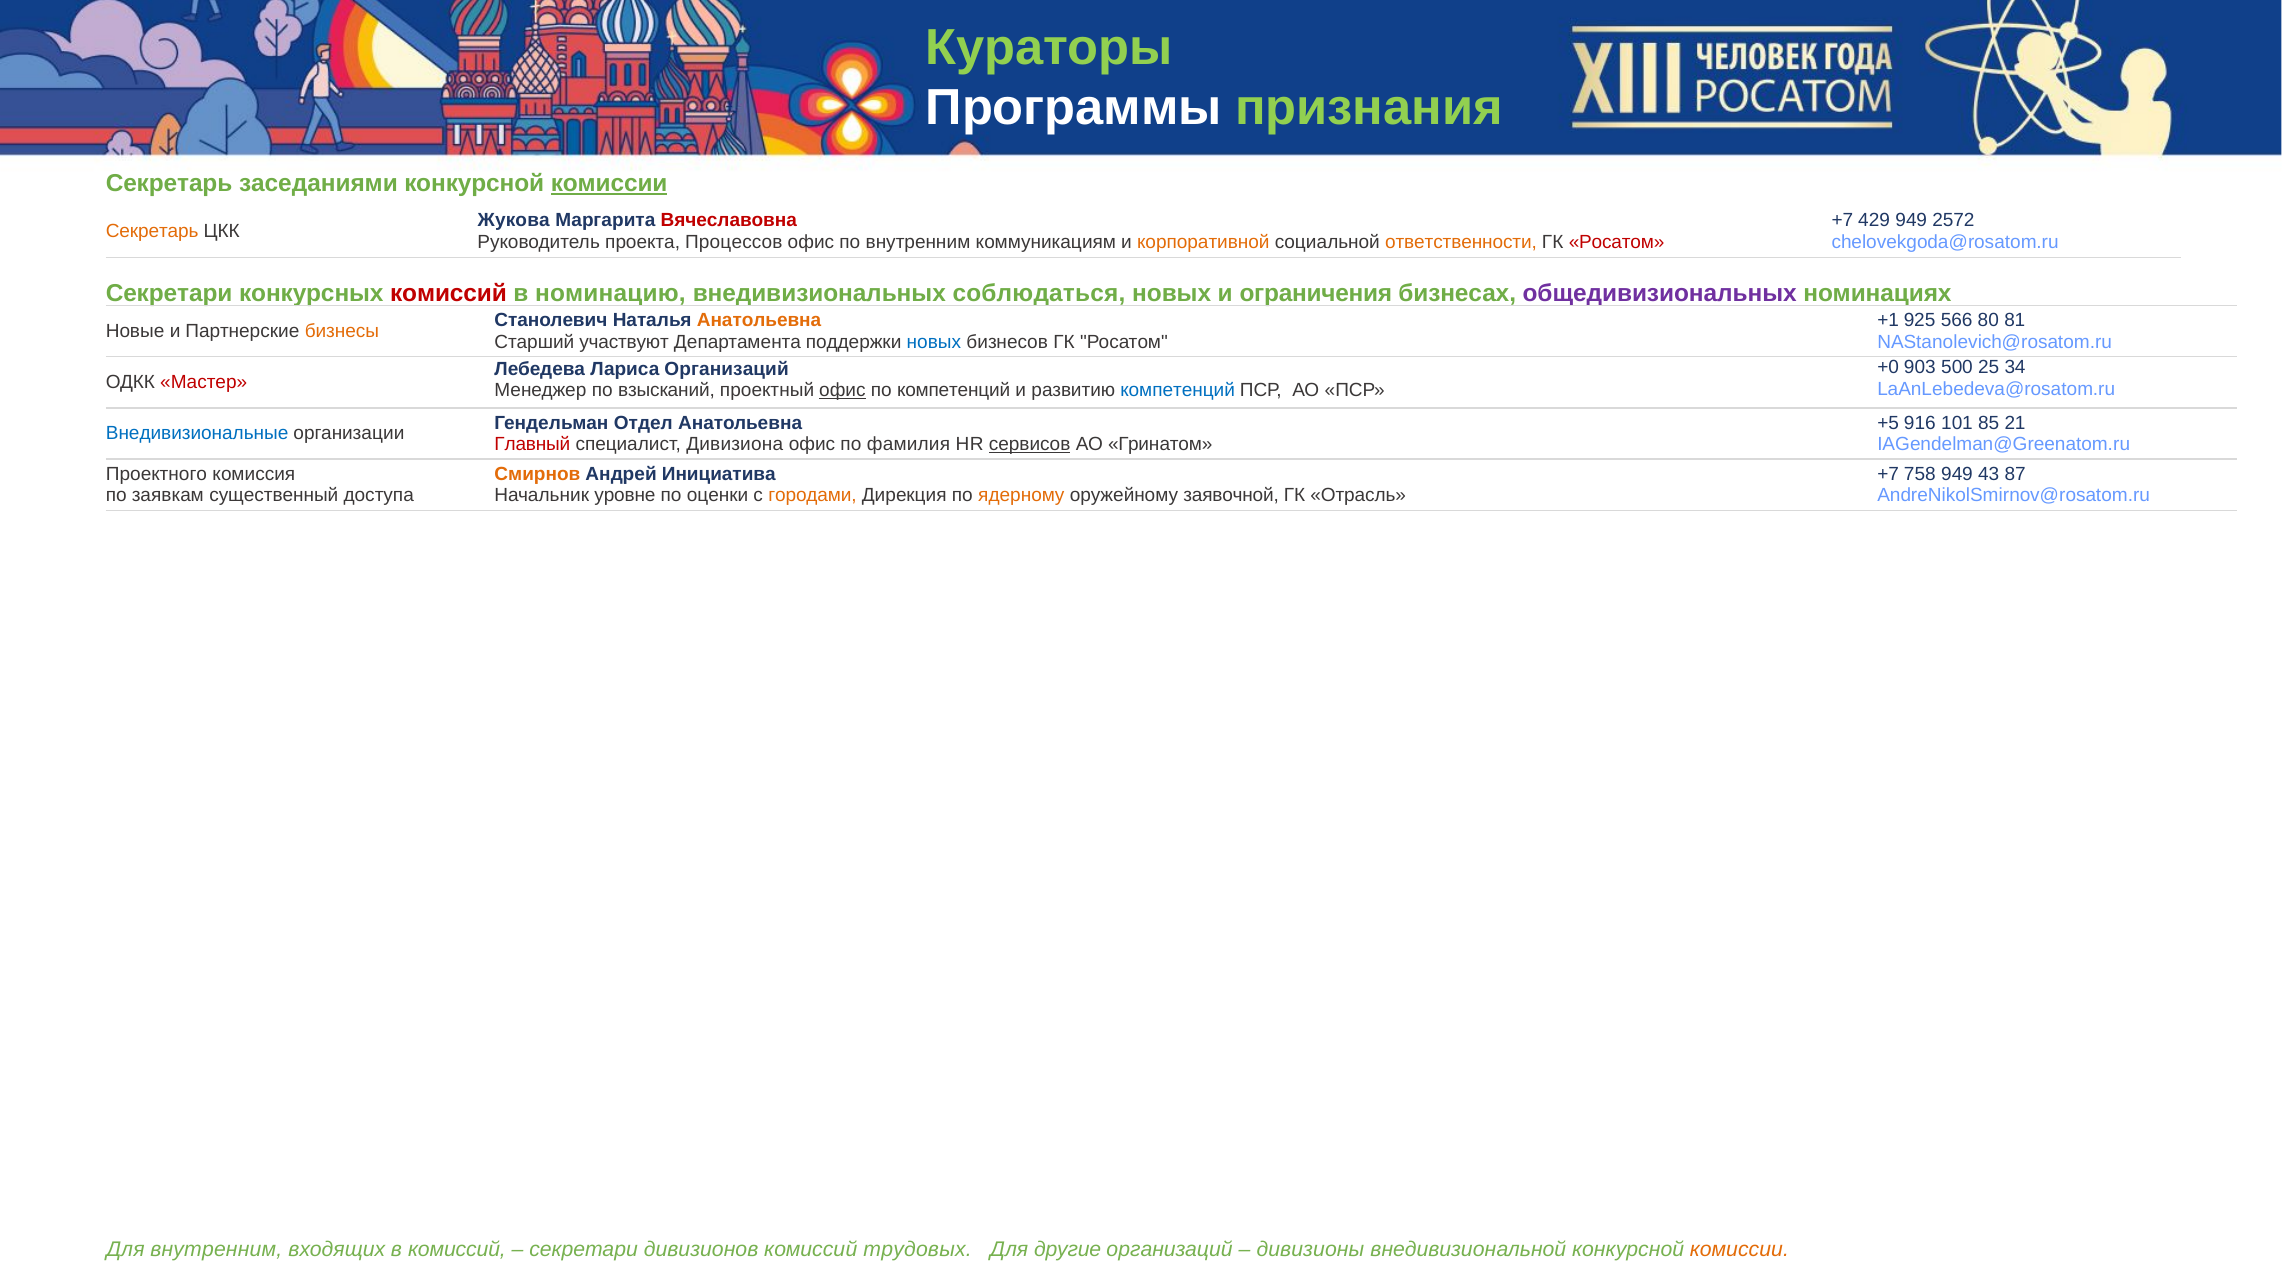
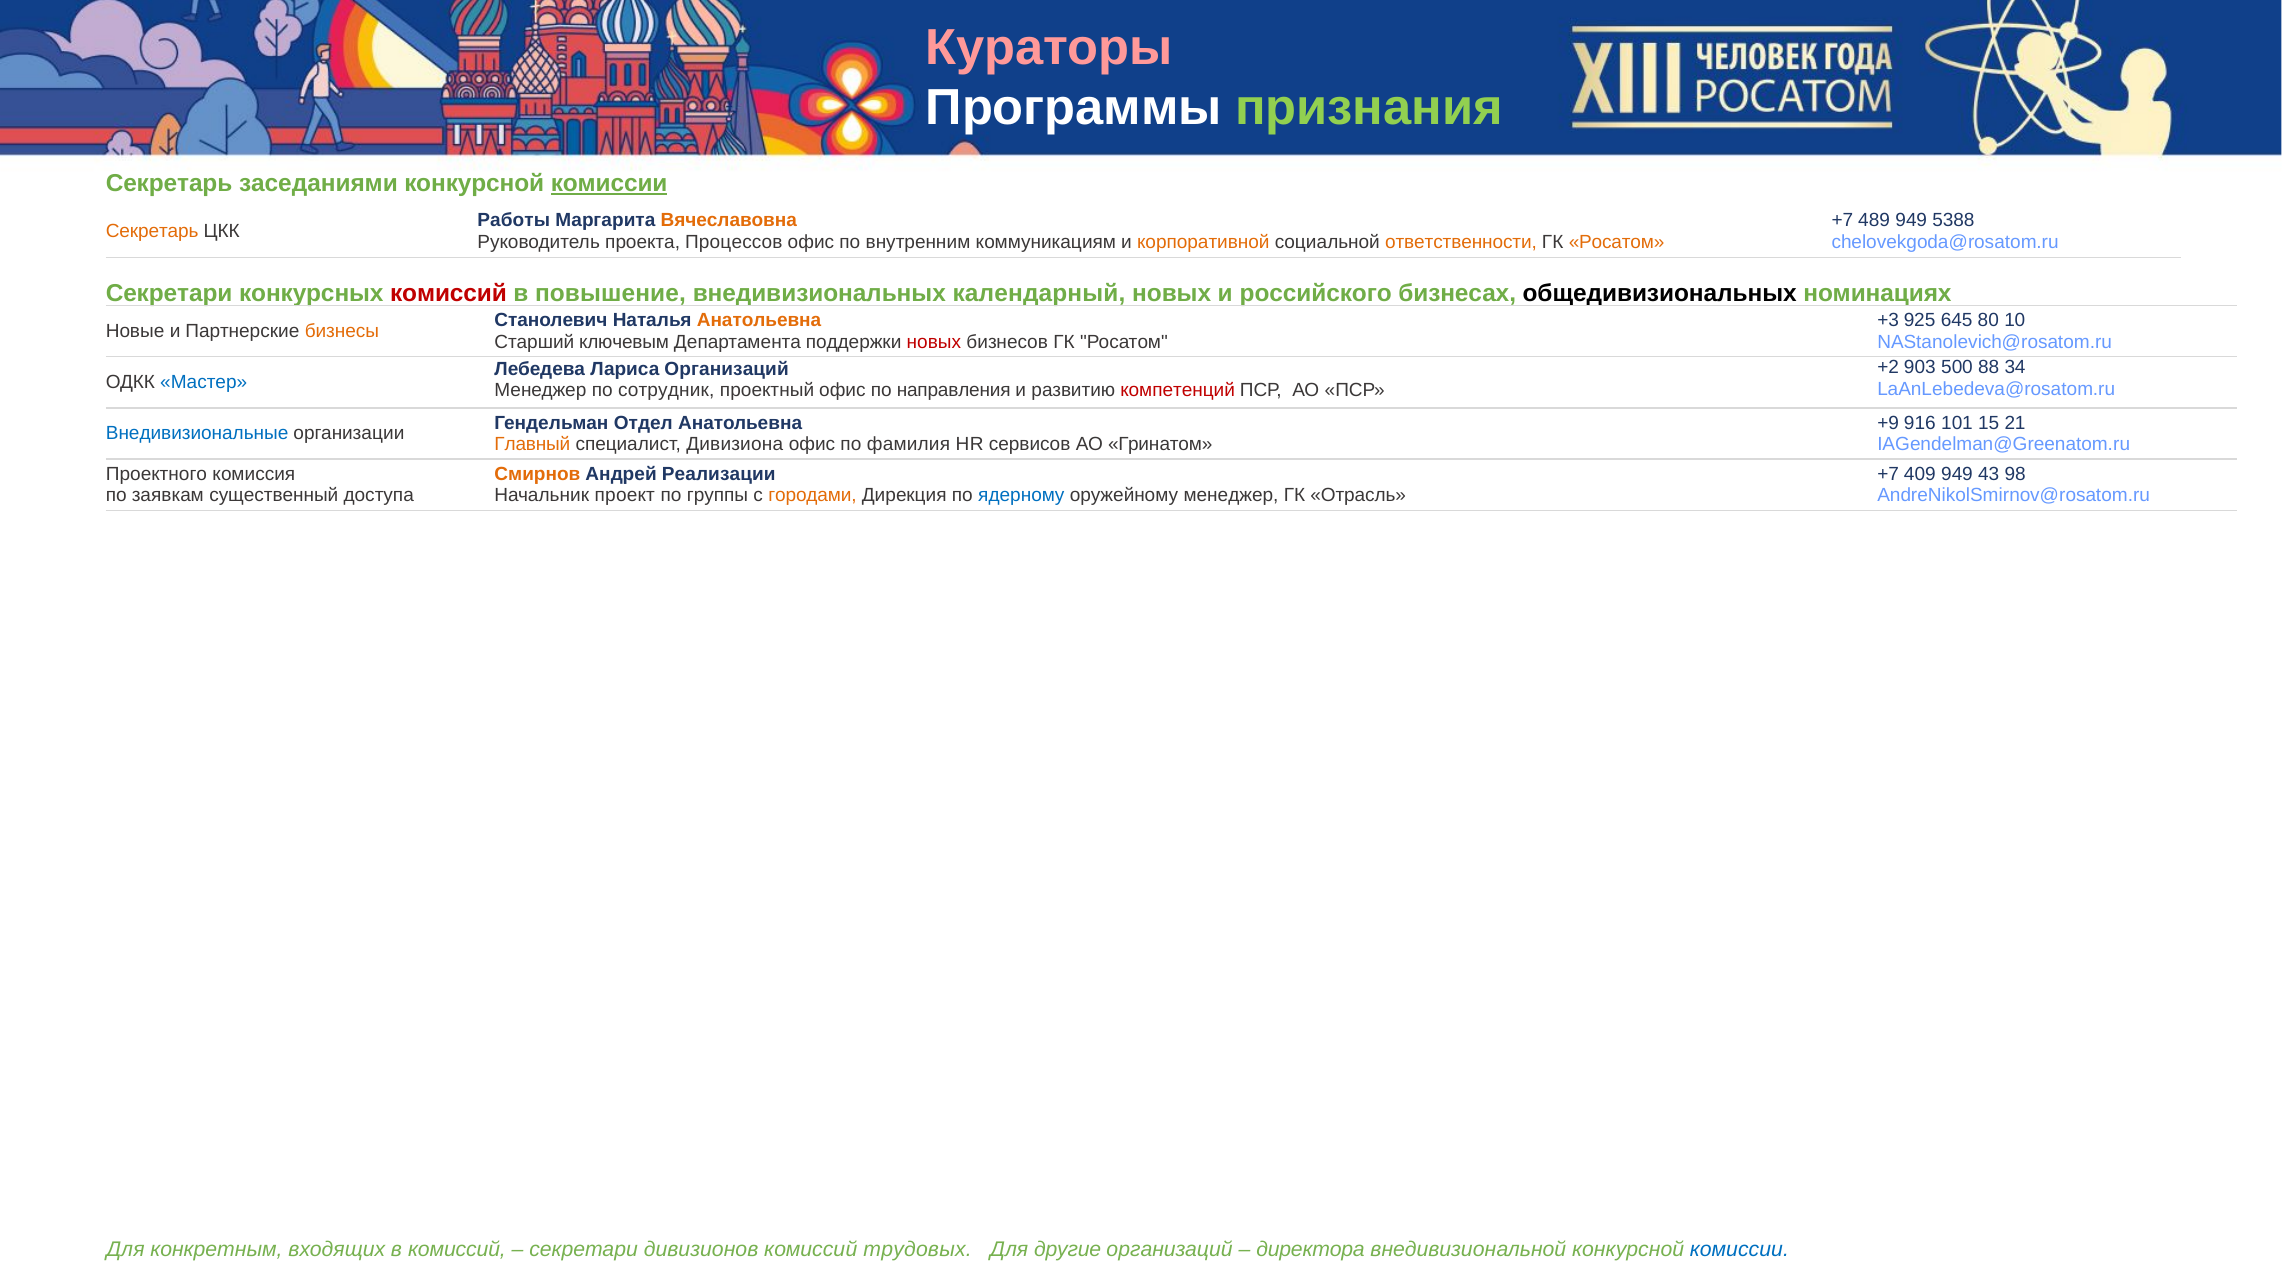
Кураторы colour: light green -> pink
Жукова: Жукова -> Работы
Вячеславовна colour: red -> orange
429: 429 -> 489
2572: 2572 -> 5388
Росатом at (1617, 242) colour: red -> orange
номинацию: номинацию -> повышение
соблюдаться: соблюдаться -> календарный
ограничения: ограничения -> российского
общедивизиональных colour: purple -> black
+1: +1 -> +3
566: 566 -> 645
81: 81 -> 10
участвуют: участвуют -> ключевым
новых at (934, 342) colour: blue -> red
+0: +0 -> +2
25: 25 -> 88
Мастер colour: red -> blue
взысканий: взысканий -> сотрудник
офис at (842, 390) underline: present -> none
по компетенций: компетенций -> направления
компетенций at (1178, 390) colour: blue -> red
+5: +5 -> +9
85: 85 -> 15
Главный colour: red -> orange
сервисов underline: present -> none
Инициатива: Инициатива -> Реализации
758: 758 -> 409
87: 87 -> 98
уровне: уровне -> проект
оценки: оценки -> группы
ядерному colour: orange -> blue
оружейному заявочной: заявочной -> менеджер
Для внутренним: внутренним -> конкретным
дивизионы: дивизионы -> директора
комиссии at (1739, 1250) colour: orange -> blue
